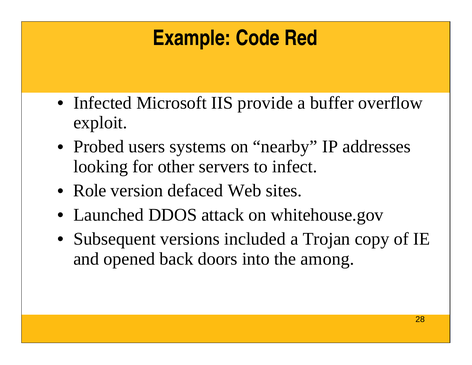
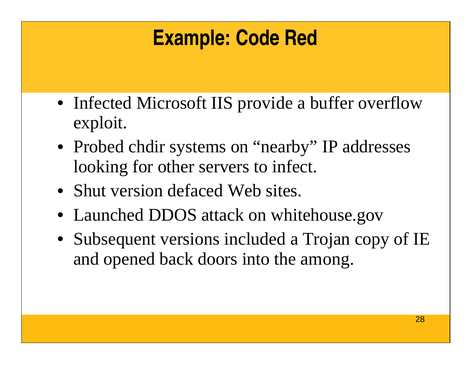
users: users -> chdir
Role: Role -> Shut
